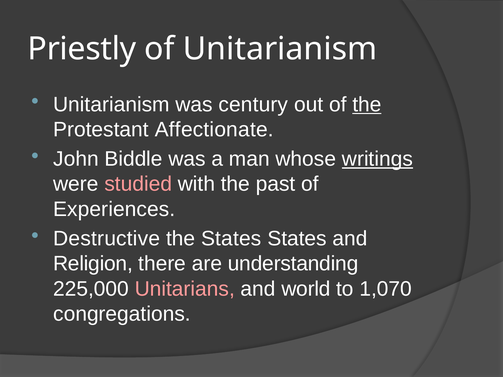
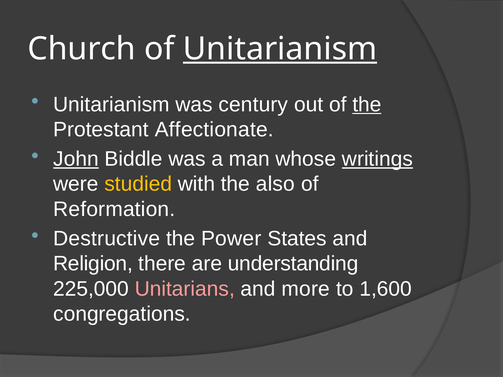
Priestly: Priestly -> Church
Unitarianism at (280, 49) underline: none -> present
John underline: none -> present
studied colour: pink -> yellow
past: past -> also
Experiences: Experiences -> Reformation
the States: States -> Power
world: world -> more
1,070: 1,070 -> 1,600
